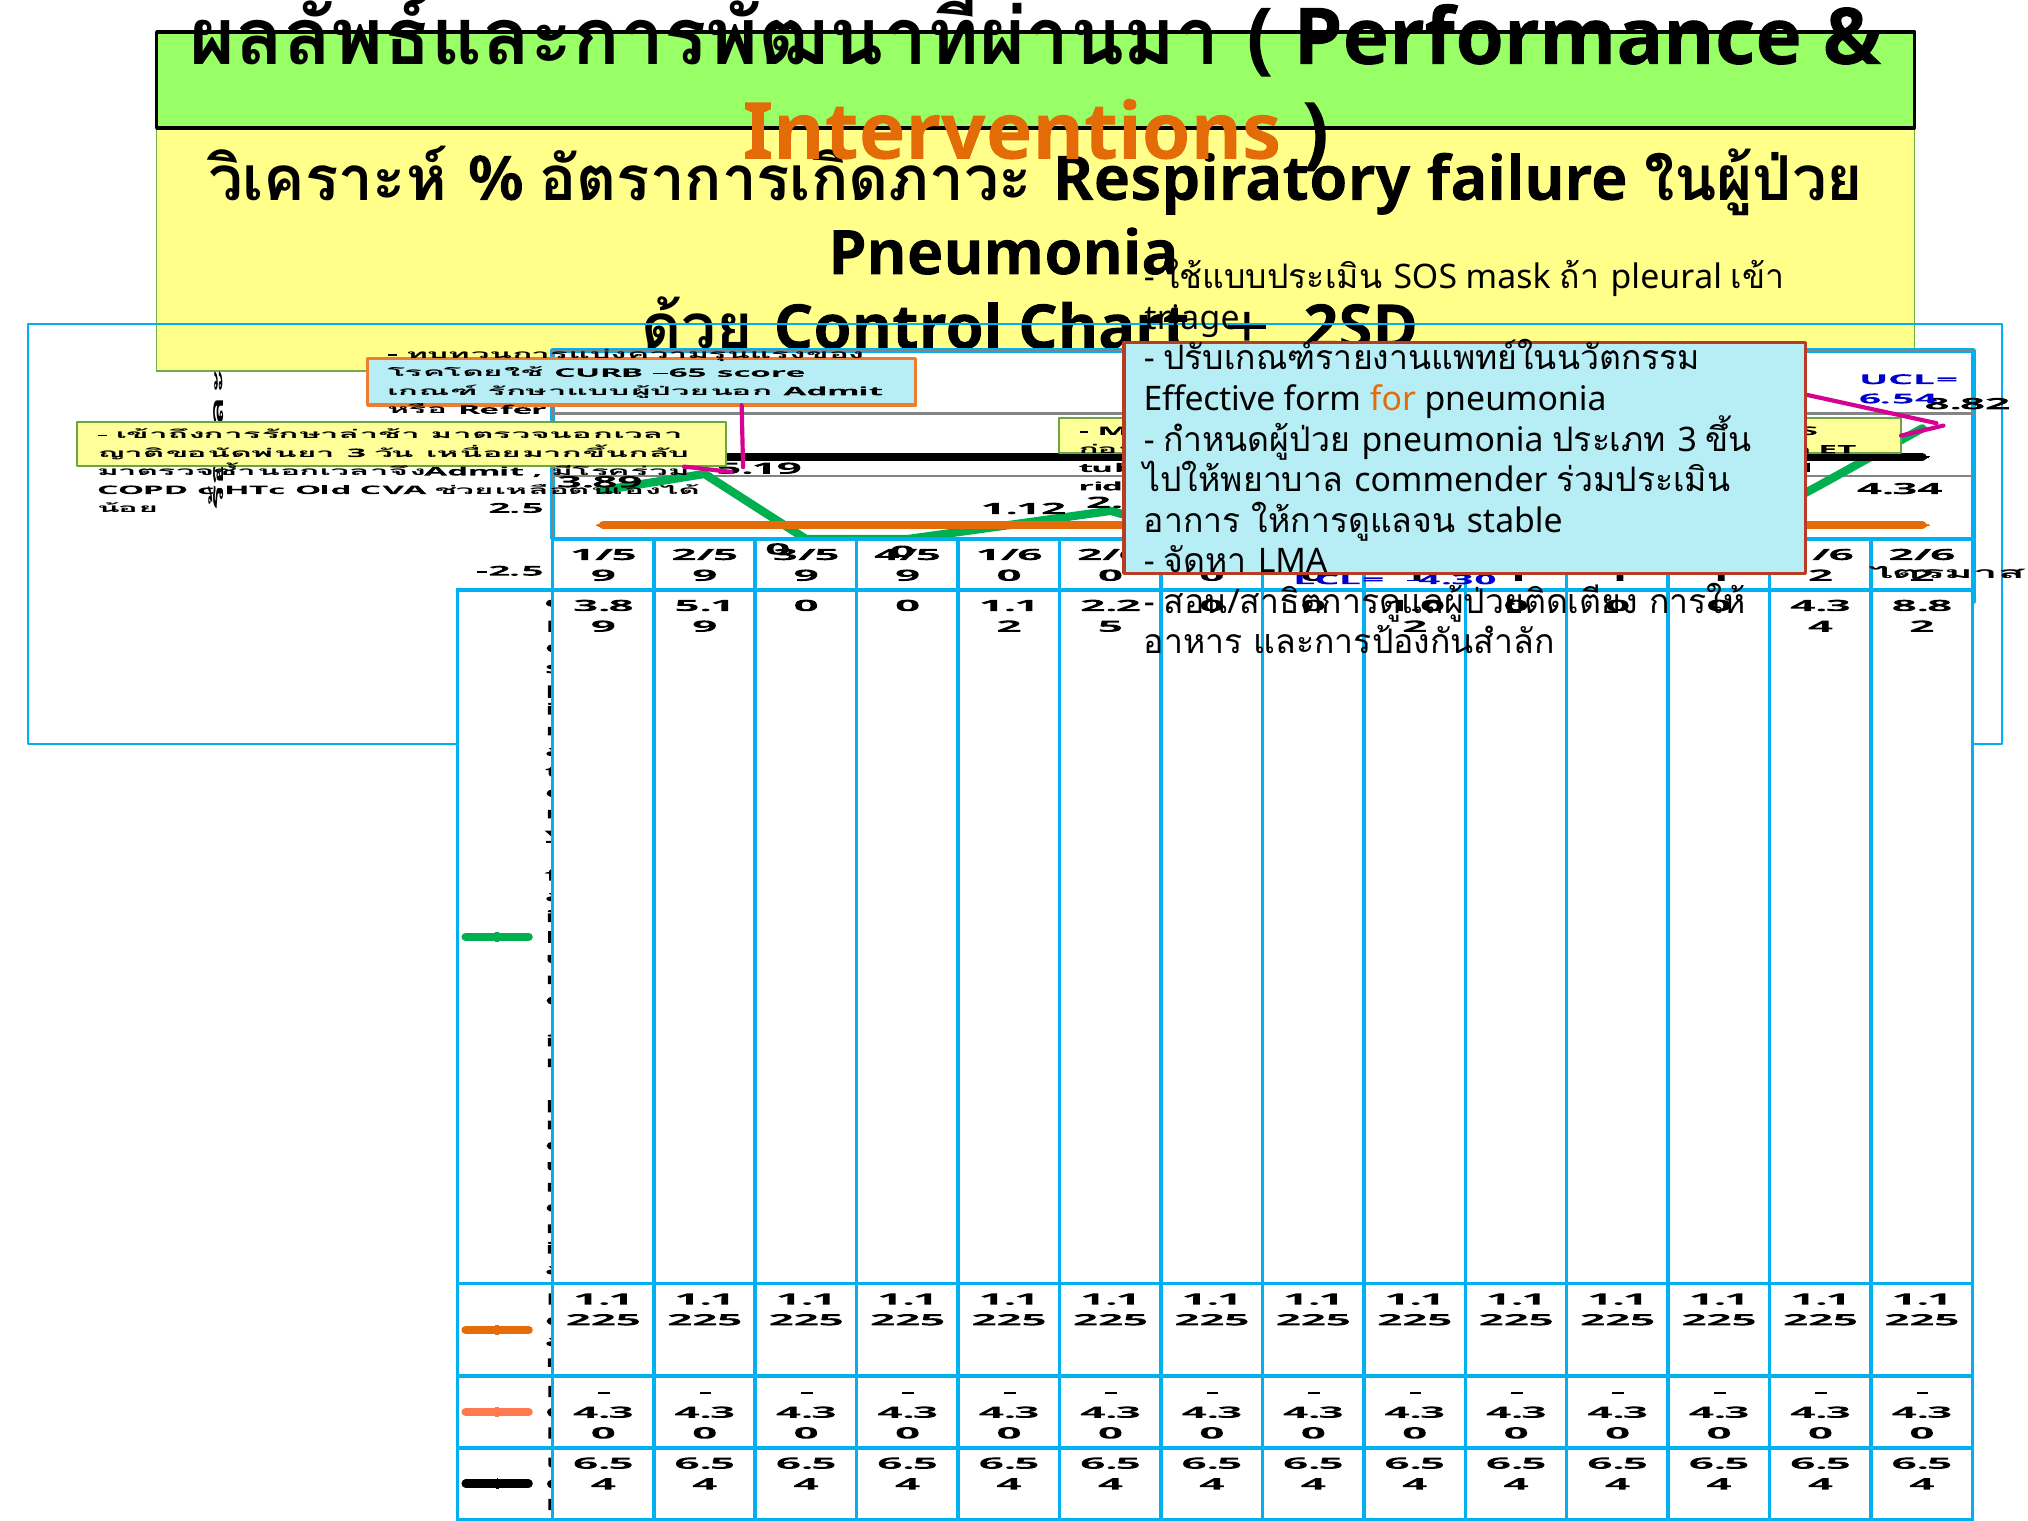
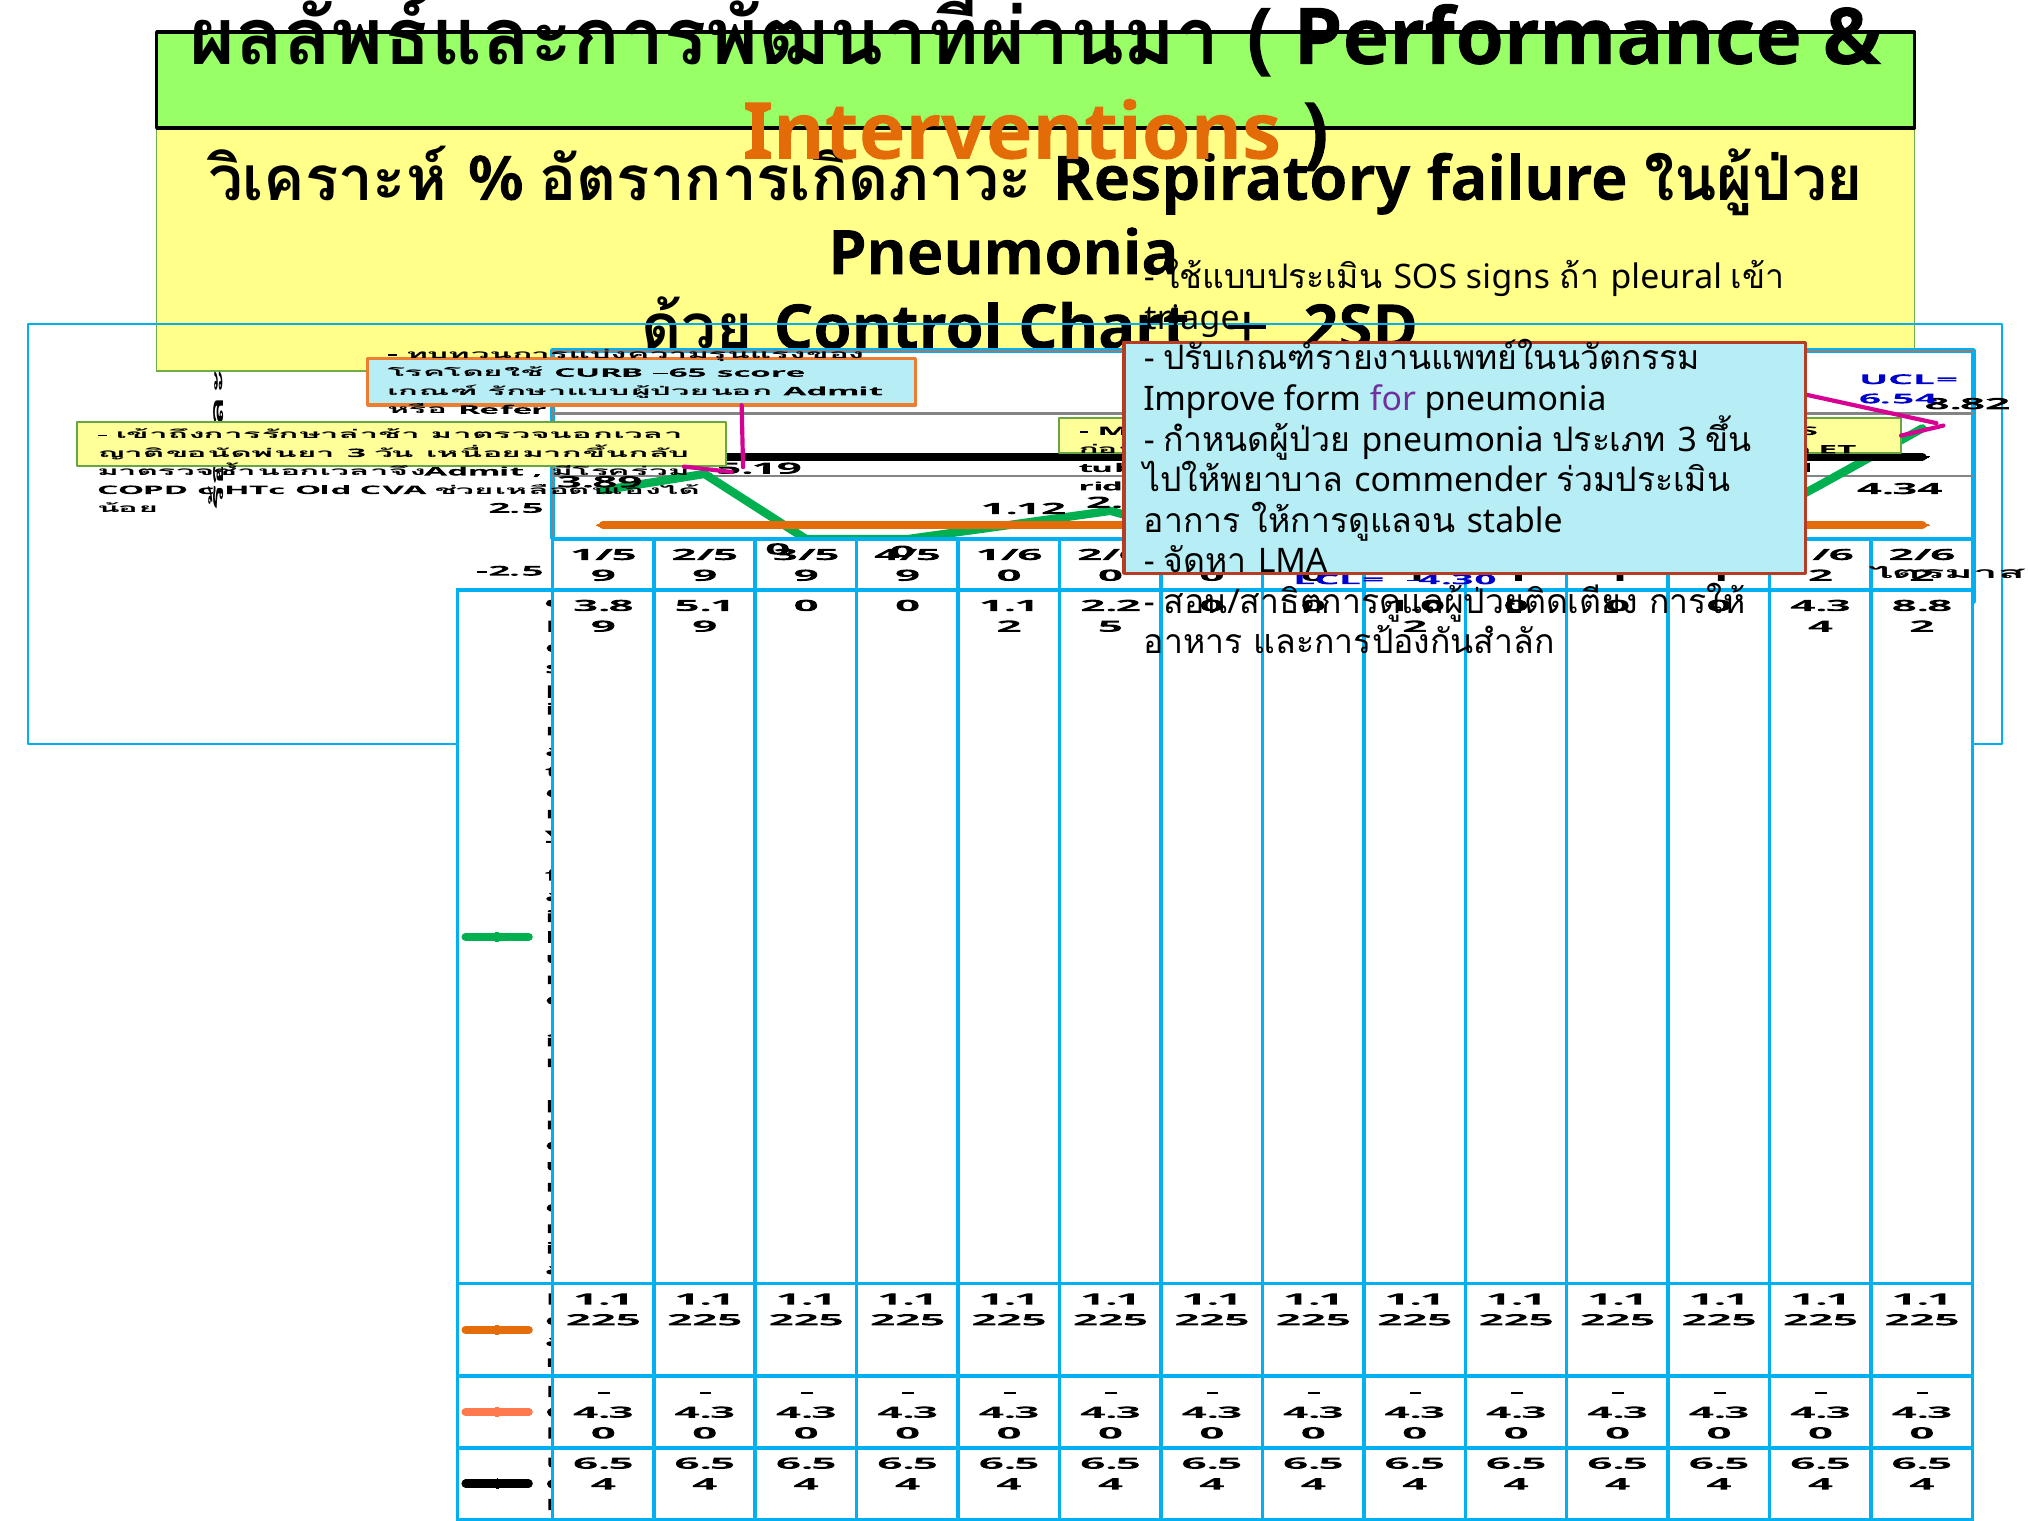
mask: mask -> signs
Effective: Effective -> Improve
for colour: orange -> purple
